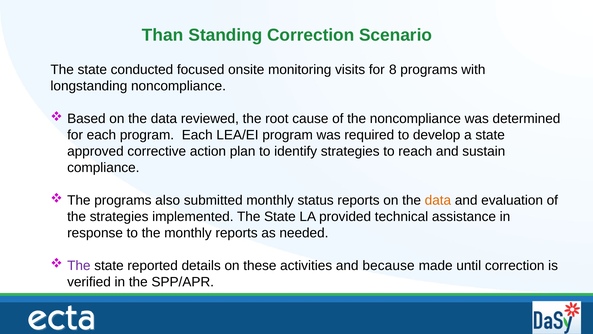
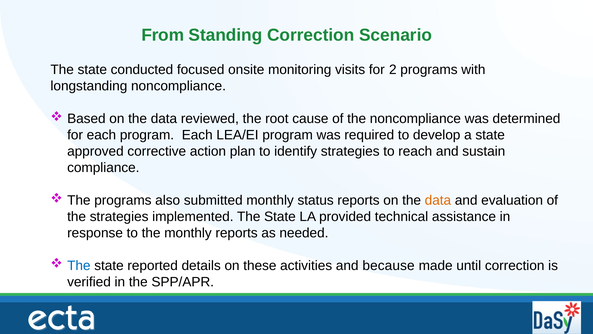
Than: Than -> From
8: 8 -> 2
The at (79, 265) colour: purple -> blue
